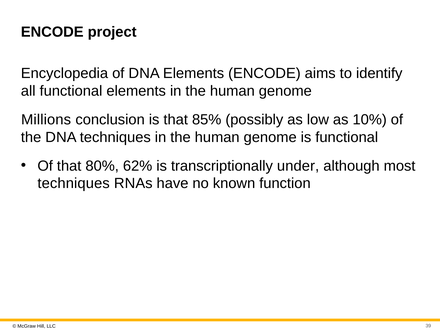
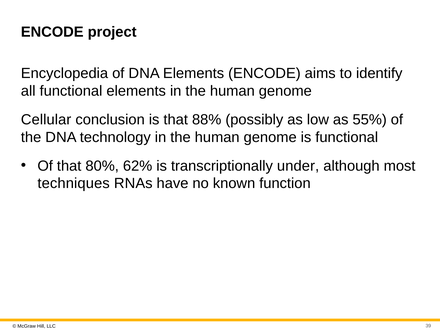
Millions: Millions -> Cellular
85%: 85% -> 88%
10%: 10% -> 55%
A techniques: techniques -> technology
